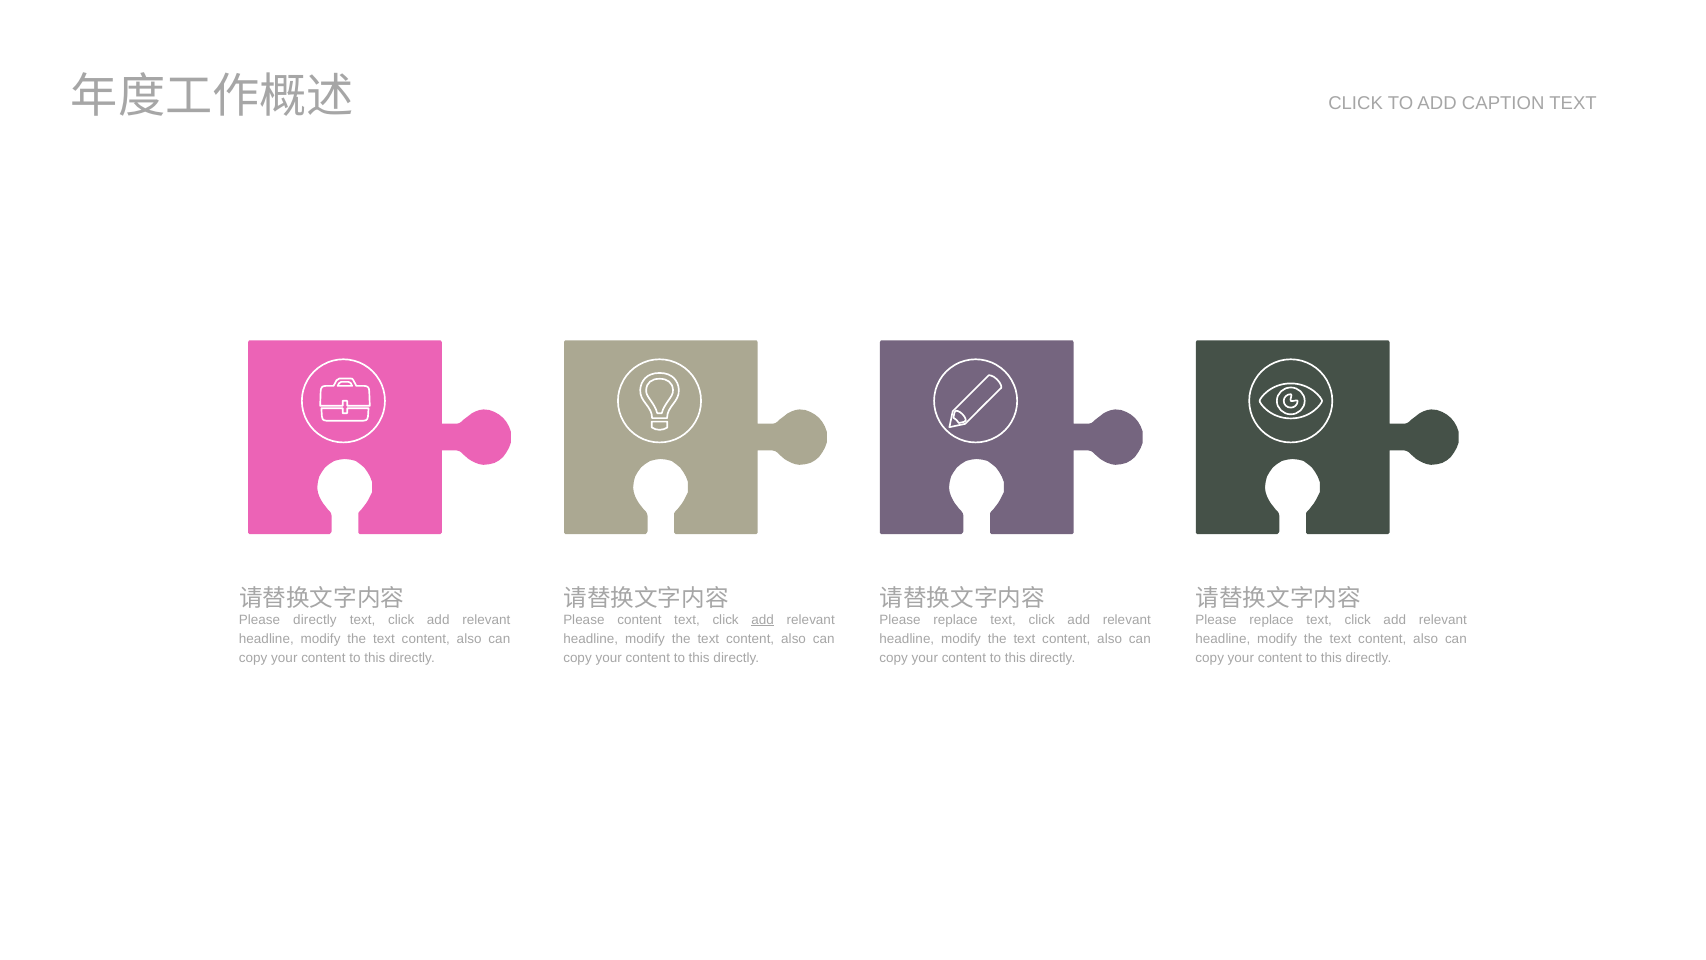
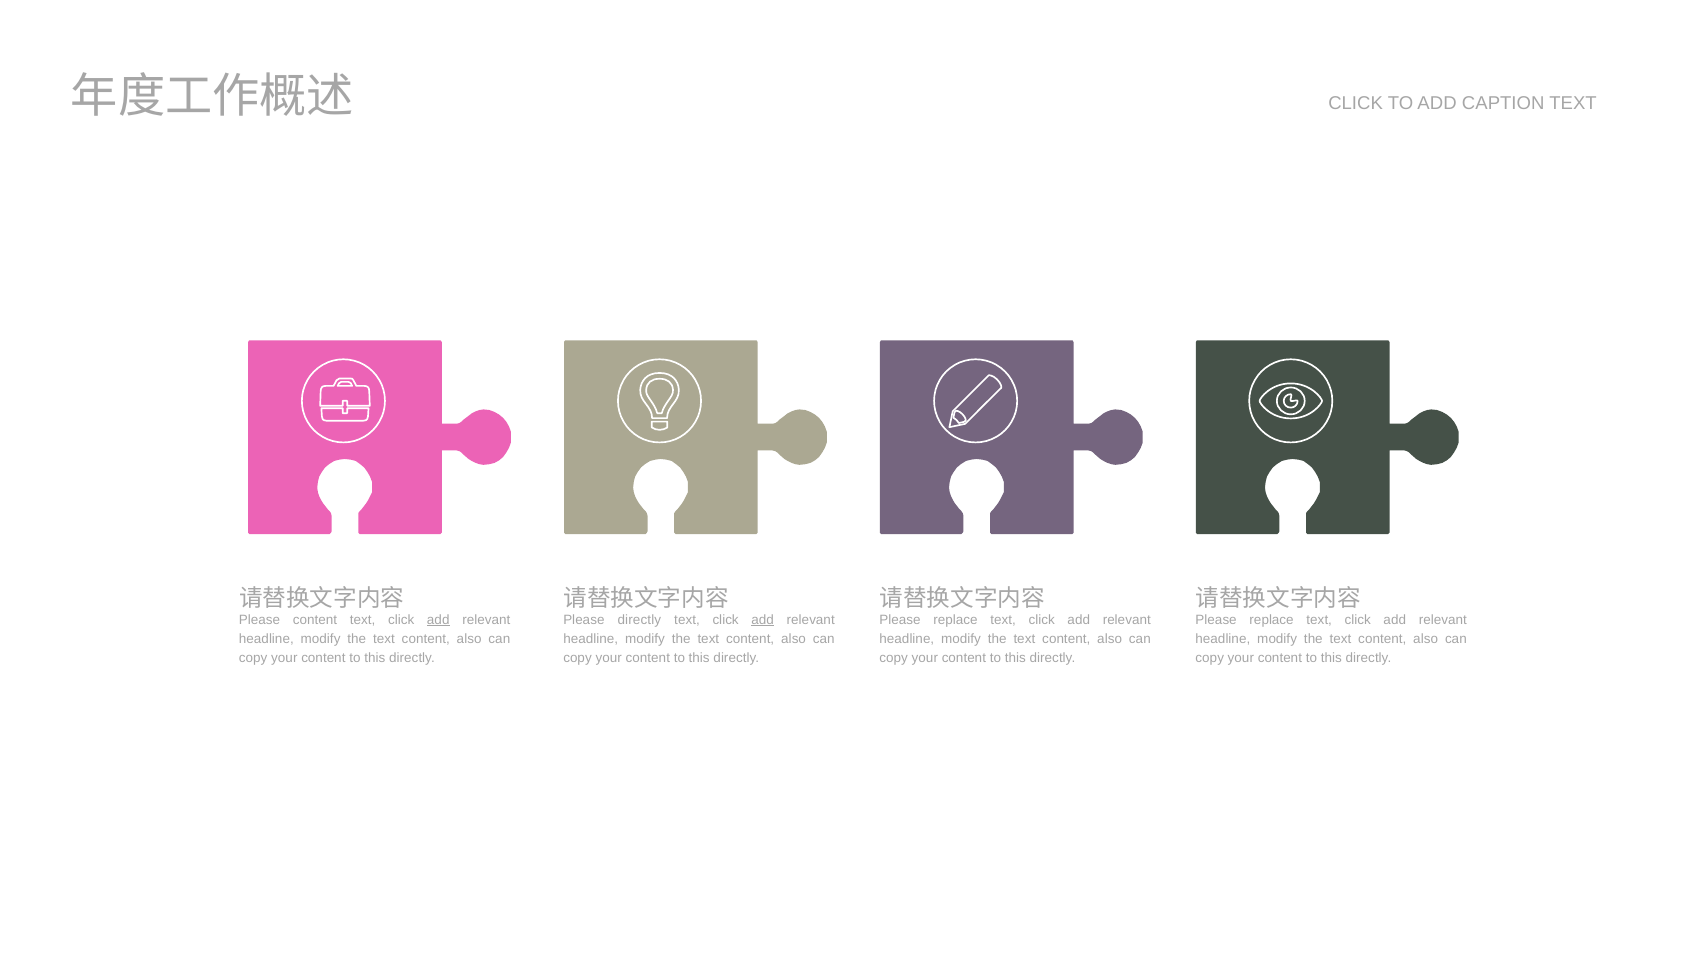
Please directly: directly -> content
add at (438, 619) underline: none -> present
Please content: content -> directly
